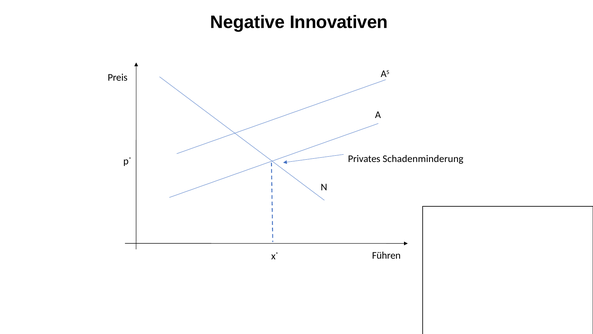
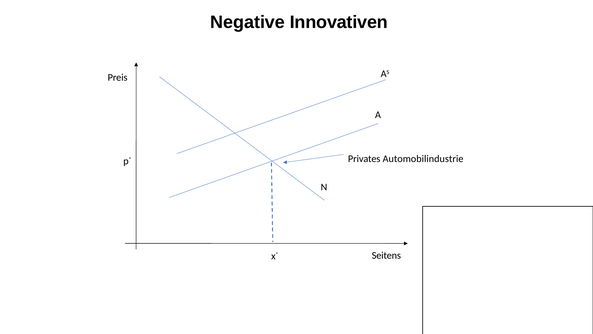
Schadenminderung: Schadenminderung -> Automobilindustrie
Führen: Führen -> Seitens
